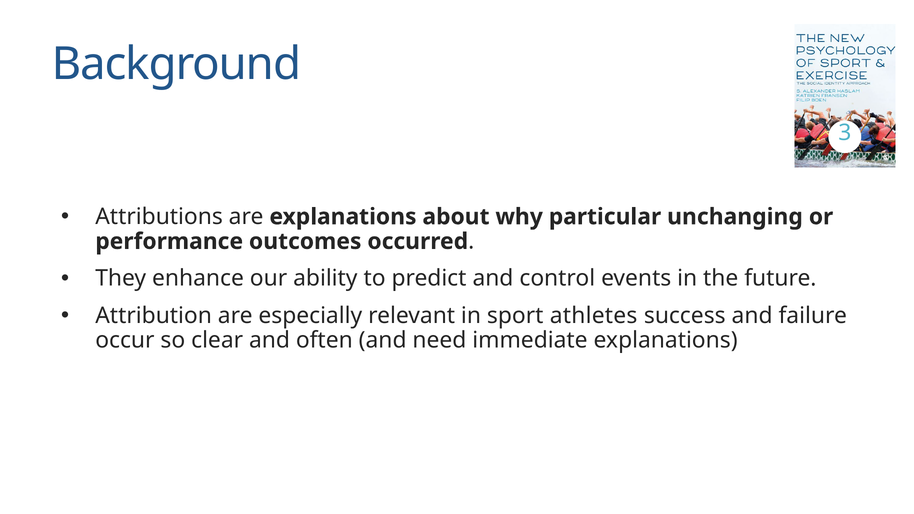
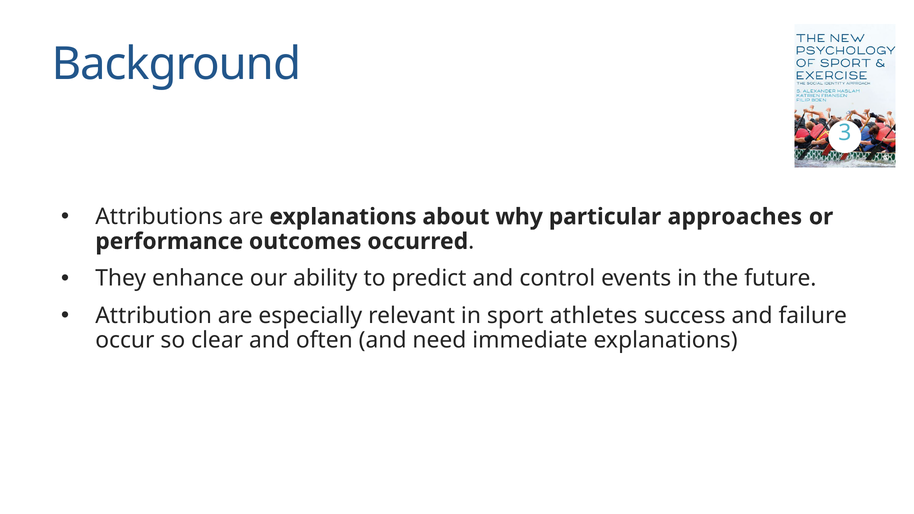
unchanging: unchanging -> approaches
